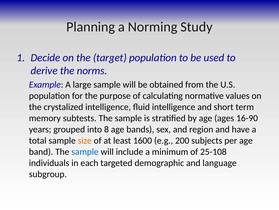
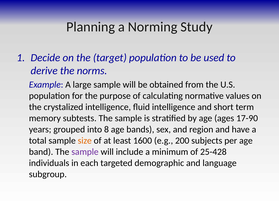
16-90: 16-90 -> 17-90
sample at (85, 151) colour: blue -> purple
25-108: 25-108 -> 25-428
